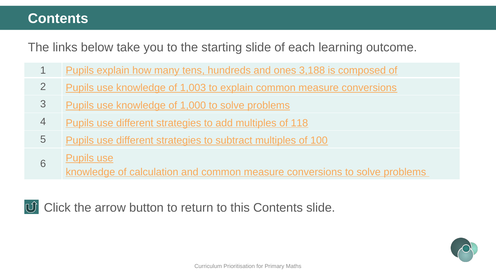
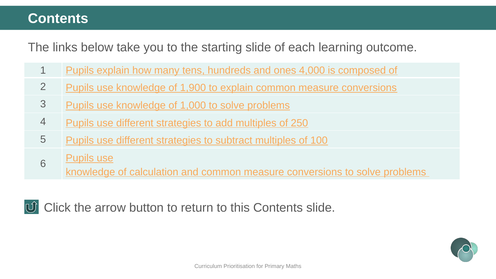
3,188: 3,188 -> 4,000
1,003: 1,003 -> 1,900
118: 118 -> 250
